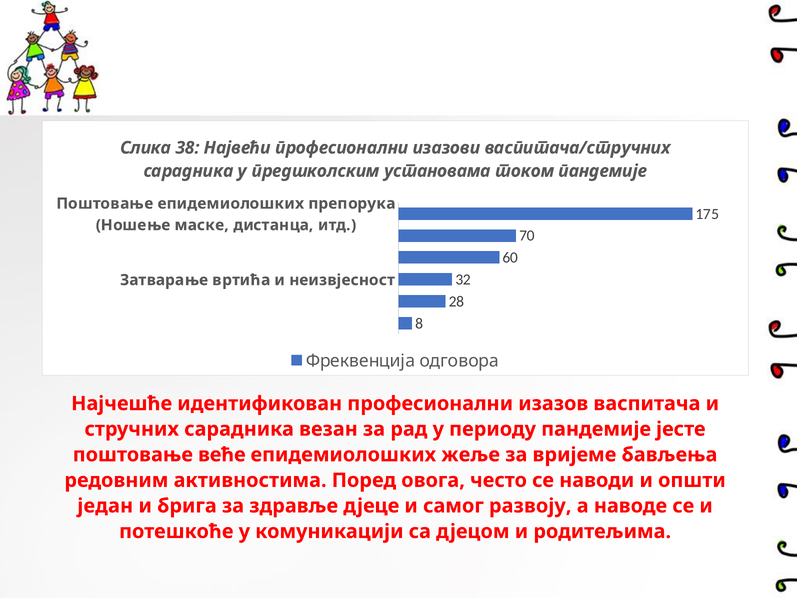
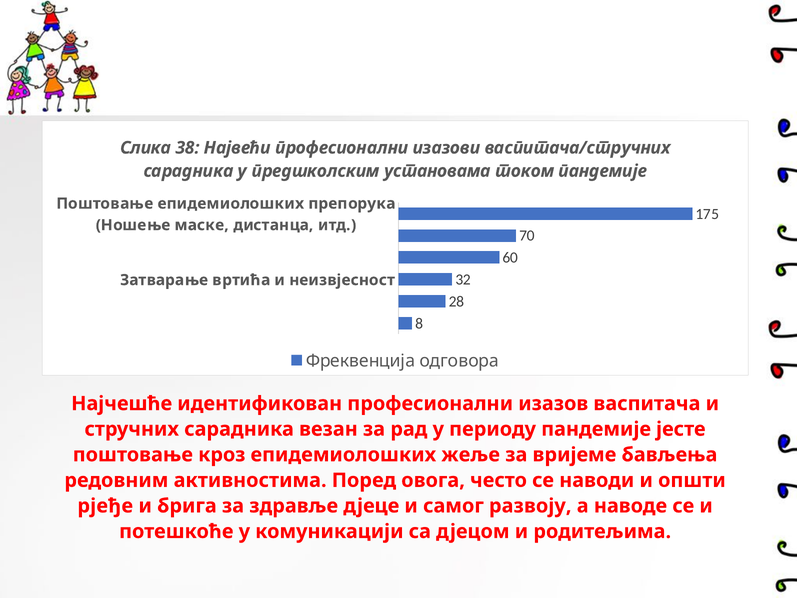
веће: веће -> кроз
један: један -> рјеђе
